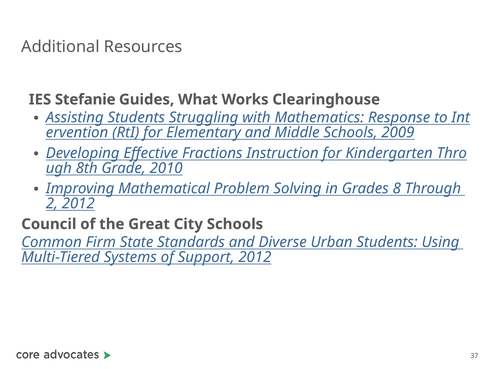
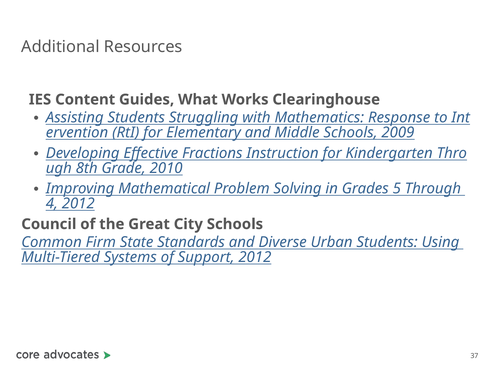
Stefanie: Stefanie -> Content
8: 8 -> 5
2: 2 -> 4
